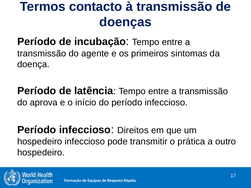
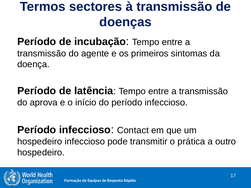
contacto: contacto -> sectores
Direitos: Direitos -> Contact
